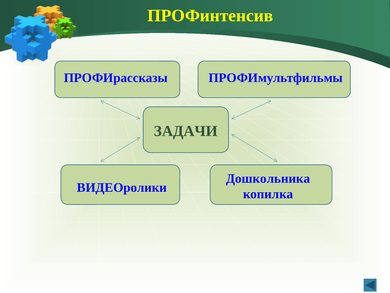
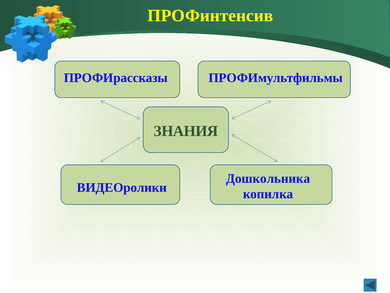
ЗАДАЧИ: ЗАДАЧИ -> ЗНАНИЯ
